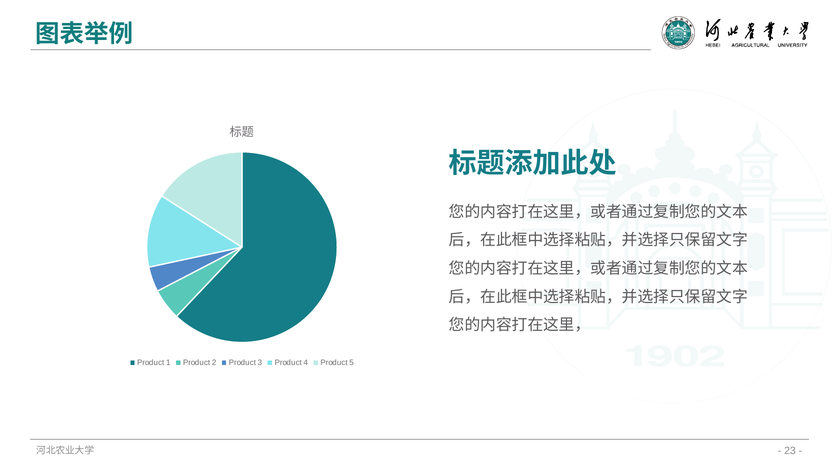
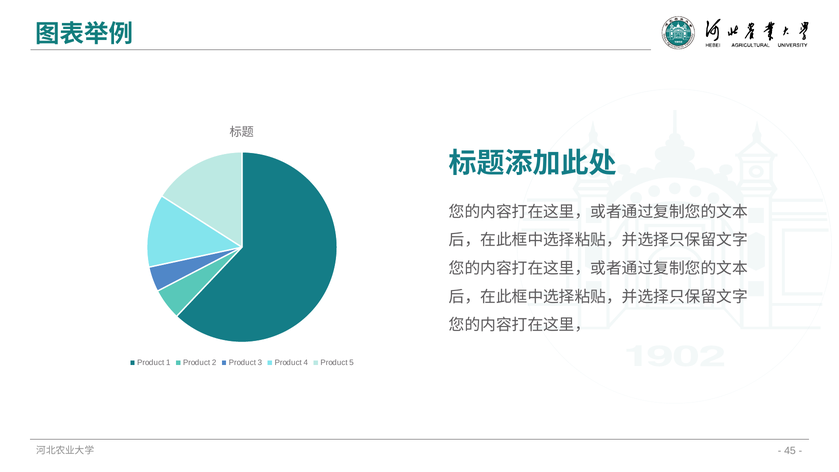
23: 23 -> 45
